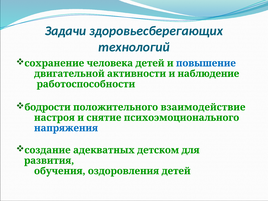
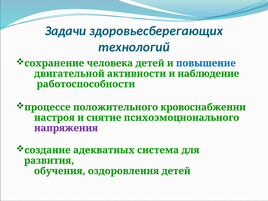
бодрости: бодрости -> процессе
взаимодействие: взаимодействие -> кровоснабжении
напряжения colour: blue -> purple
детском: детском -> система
